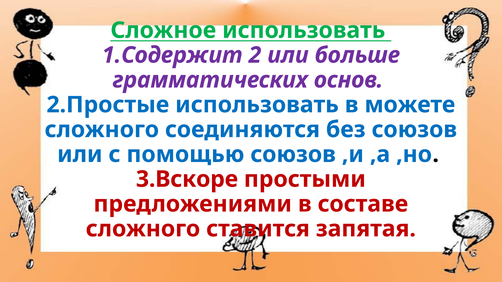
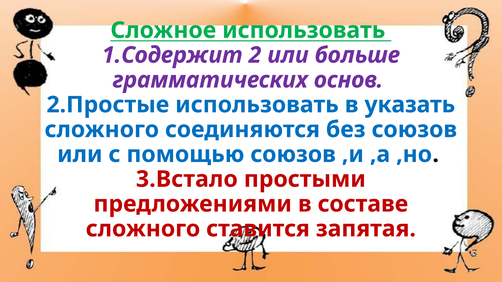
можете: можете -> указать
3.Вскоре: 3.Вскоре -> 3.Встало
